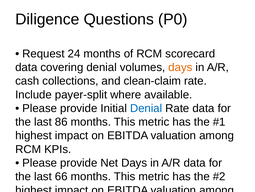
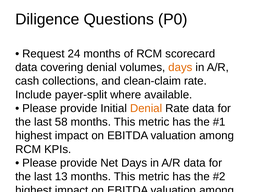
Denial at (146, 108) colour: blue -> orange
86: 86 -> 58
66: 66 -> 13
